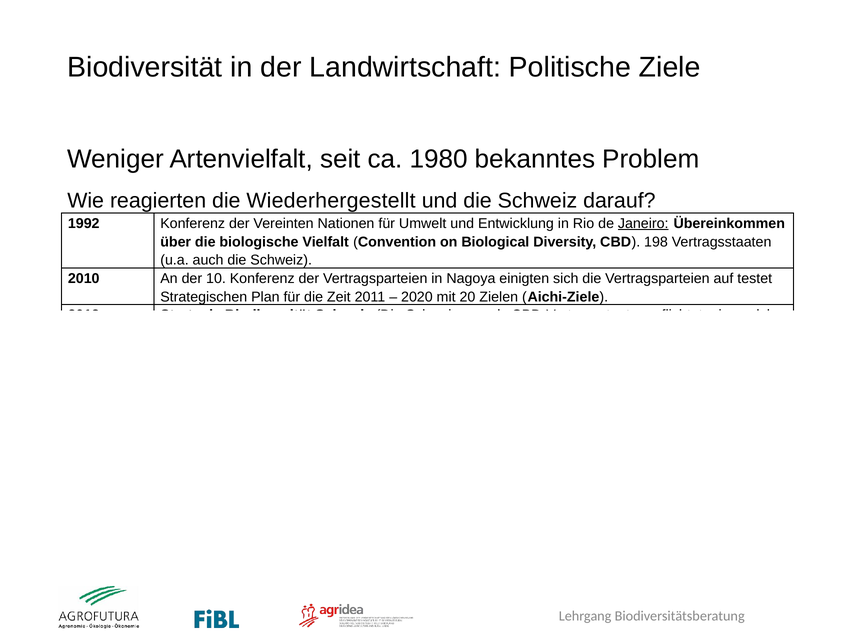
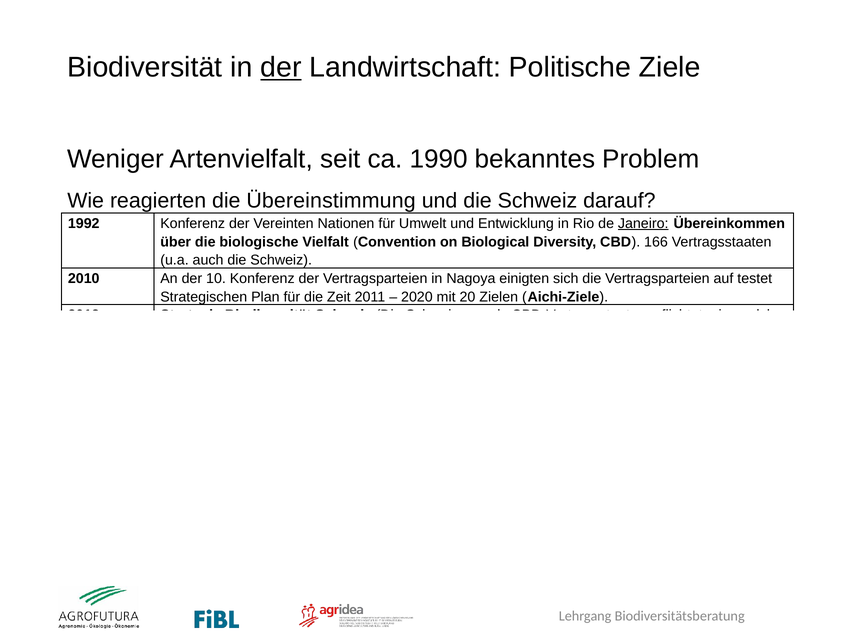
der at (281, 68) underline: none -> present
1980: 1980 -> 1990
Wiederhergestellt: Wiederhergestellt -> Übereinstimmung
198: 198 -> 166
